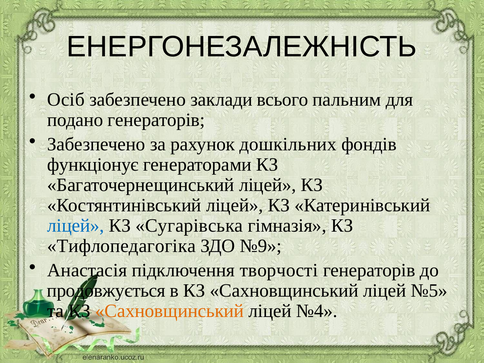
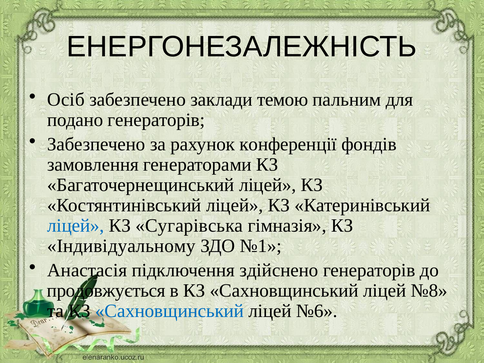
всього: всього -> темою
дошкільних: дошкільних -> конференції
функціонує: функціонує -> замовлення
Тифлопедагогіка: Тифлопедагогіка -> Індивідуальному
№9: №9 -> №1
творчості: творчості -> здійснено
№5: №5 -> №8
Сахновщинський at (170, 311) colour: orange -> blue
№4: №4 -> №6
